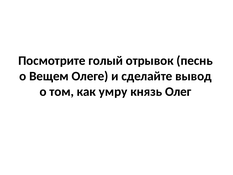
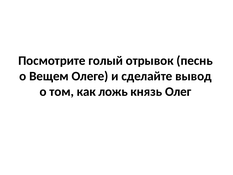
умру: умру -> ложь
